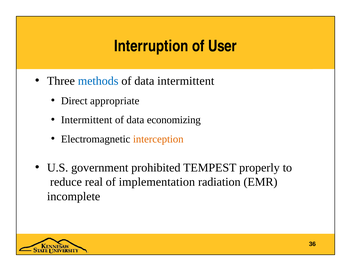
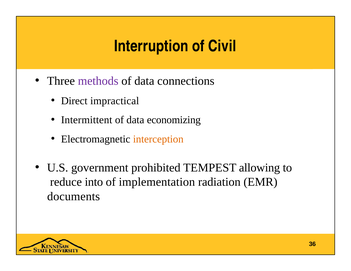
User: User -> Civil
methods colour: blue -> purple
data intermittent: intermittent -> connections
appropriate: appropriate -> impractical
properly: properly -> allowing
real: real -> into
incomplete: incomplete -> documents
